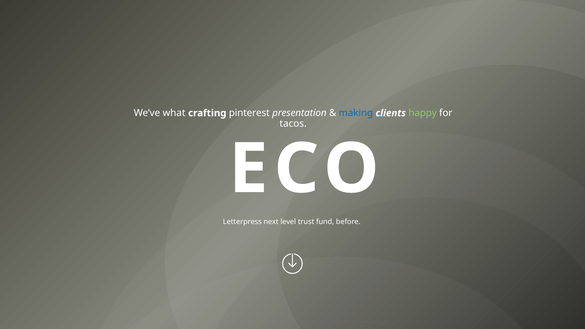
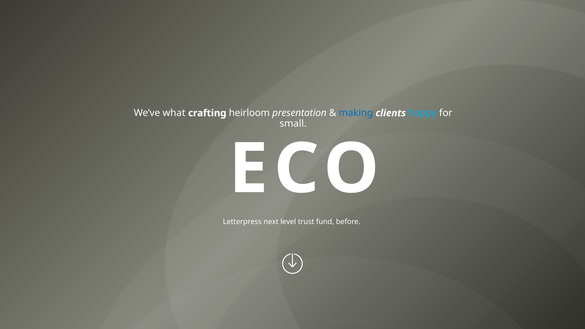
pinterest: pinterest -> heirloom
happy colour: light green -> light blue
tacos: tacos -> small
